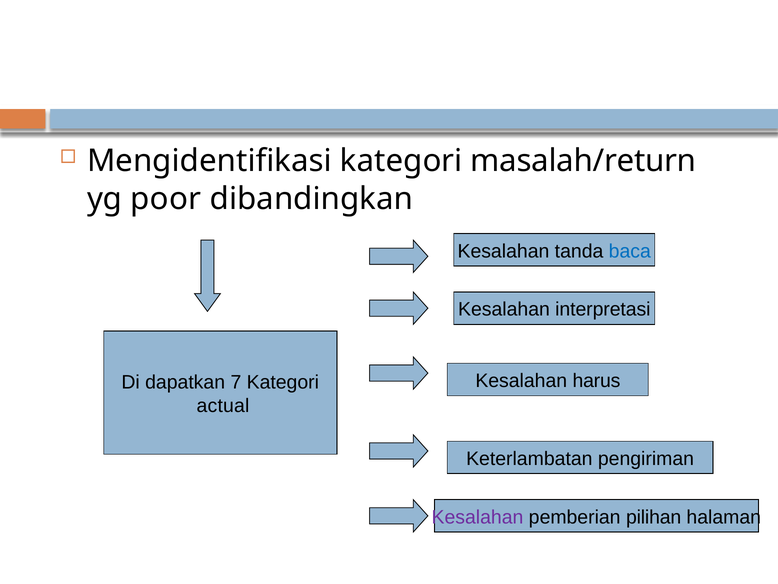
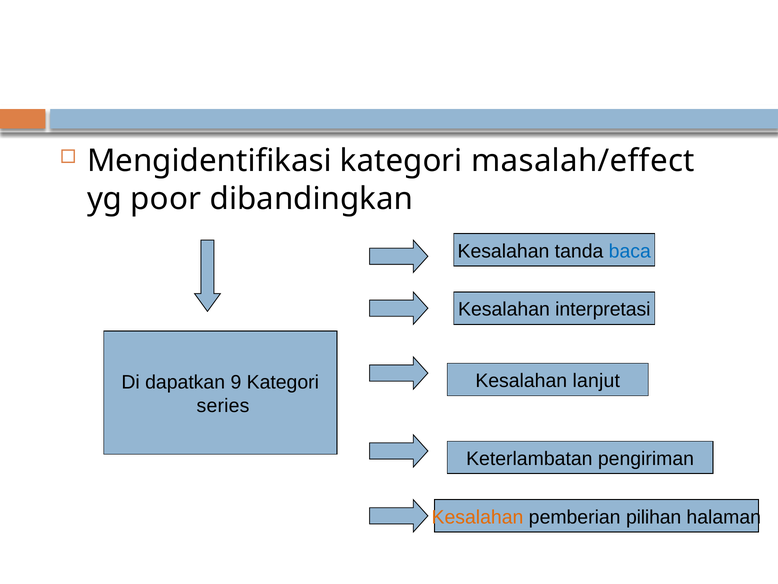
masalah/return: masalah/return -> masalah/effect
harus: harus -> lanjut
7: 7 -> 9
actual: actual -> series
Kesalahan at (477, 517) colour: purple -> orange
